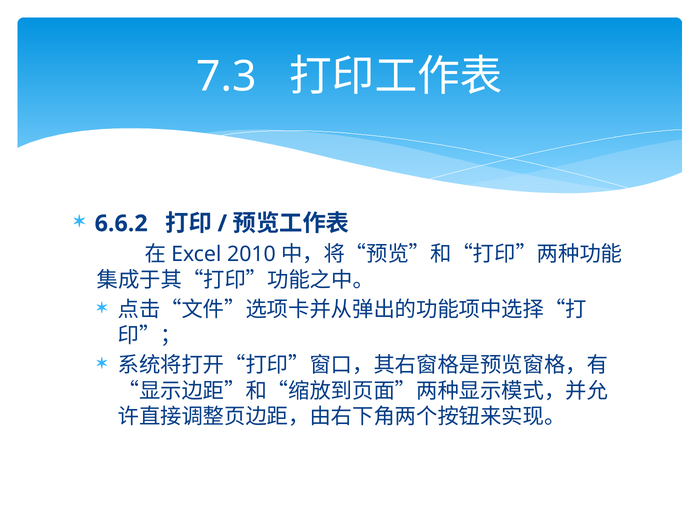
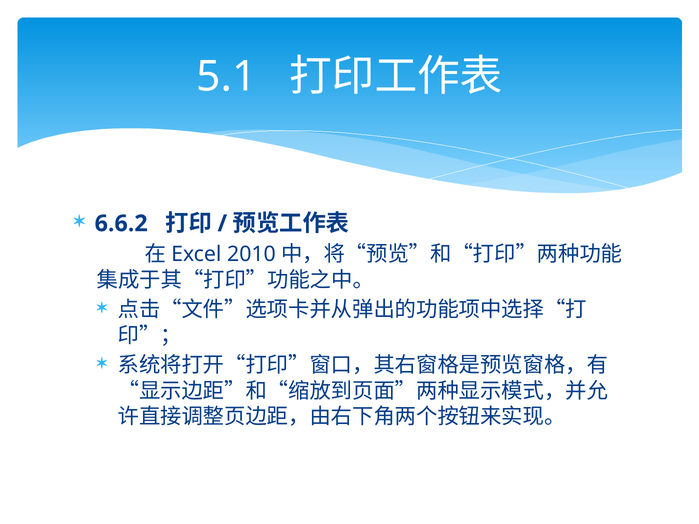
7.3: 7.3 -> 5.1
